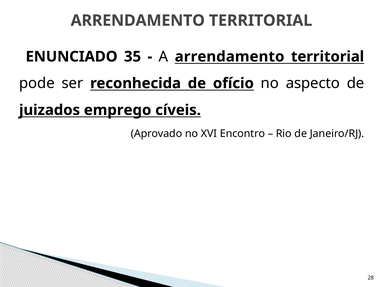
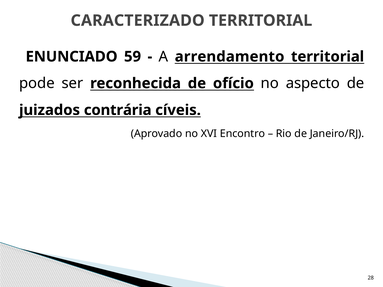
ARRENDAMENTO at (138, 21): ARRENDAMENTO -> CARACTERIZADO
35: 35 -> 59
emprego: emprego -> contrária
